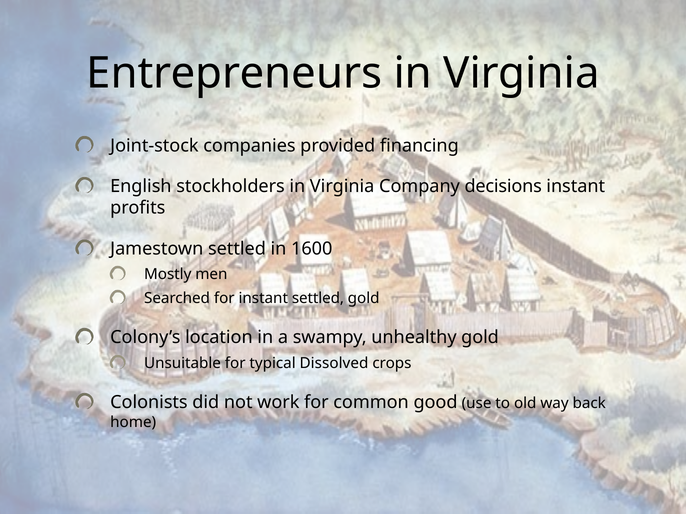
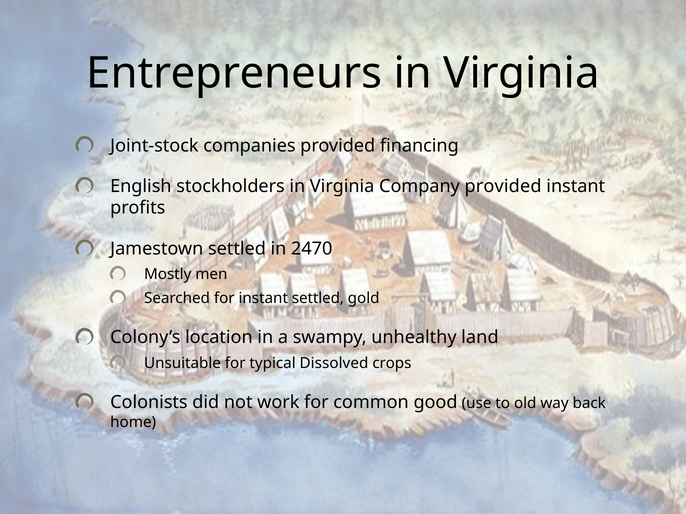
Company decisions: decisions -> provided
1600: 1600 -> 2470
unhealthy gold: gold -> land
